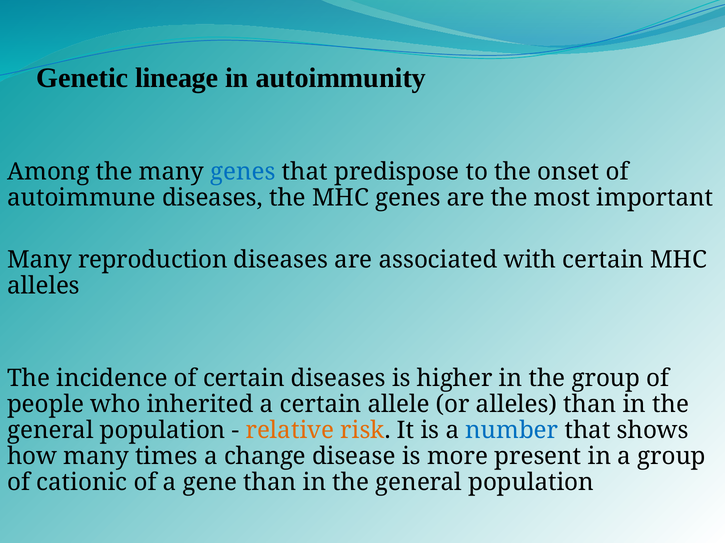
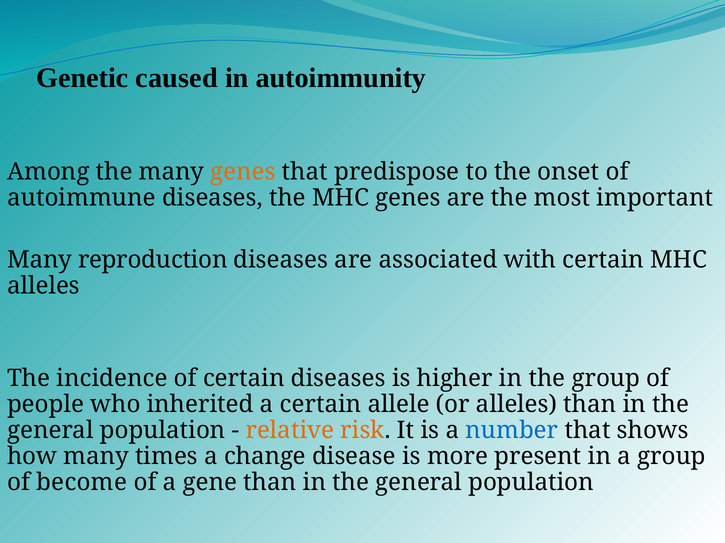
lineage: lineage -> caused
genes at (243, 172) colour: blue -> orange
cationic: cationic -> become
